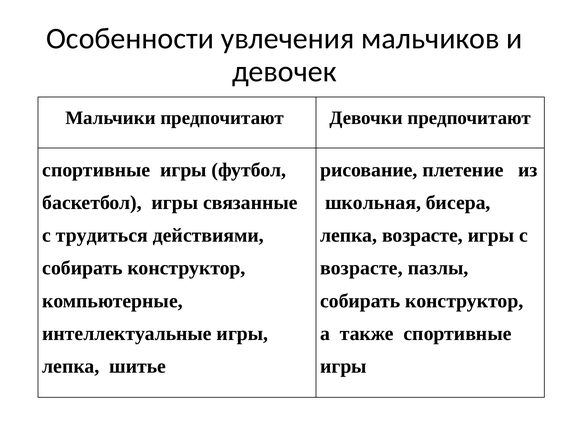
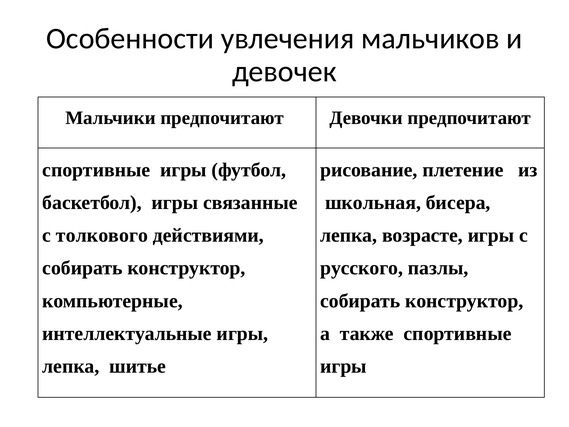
трудиться: трудиться -> толкового
возрасте at (361, 268): возрасте -> русского
